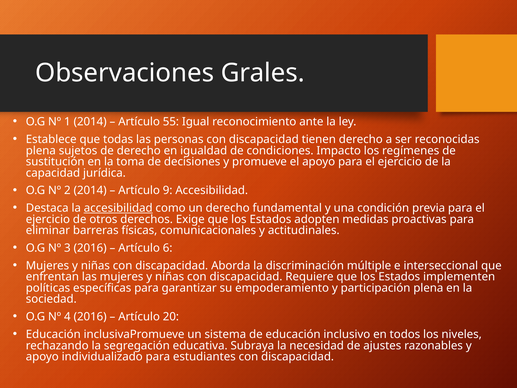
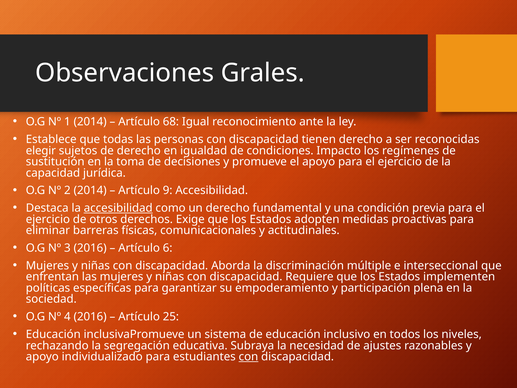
55: 55 -> 68
plena at (41, 150): plena -> elegir
20: 20 -> 25
con at (248, 357) underline: none -> present
